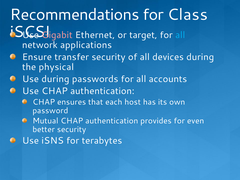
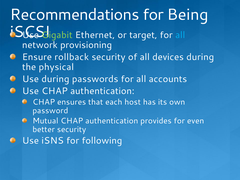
Class: Class -> Being
Gigabit colour: pink -> light green
applications: applications -> provisioning
transfer: transfer -> rollback
terabytes: terabytes -> following
